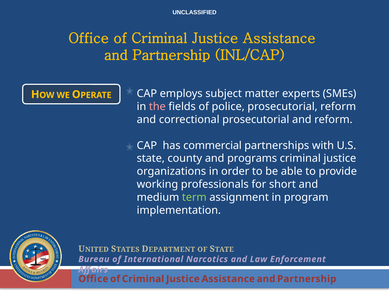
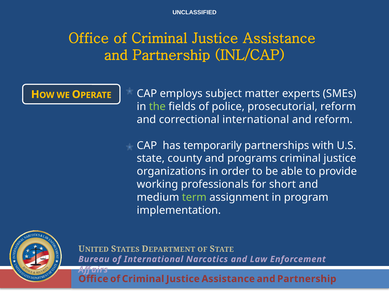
the colour: pink -> light green
correctional prosecutorial: prosecutorial -> international
commercial: commercial -> temporarily
